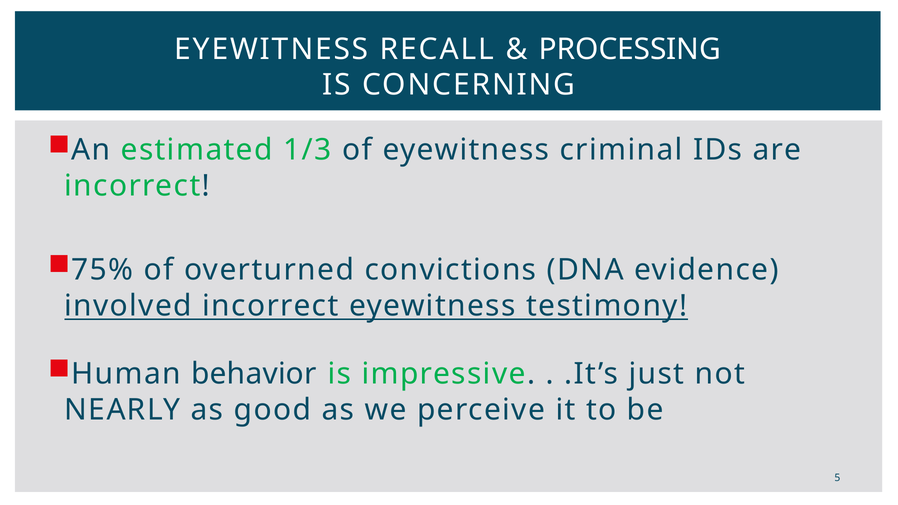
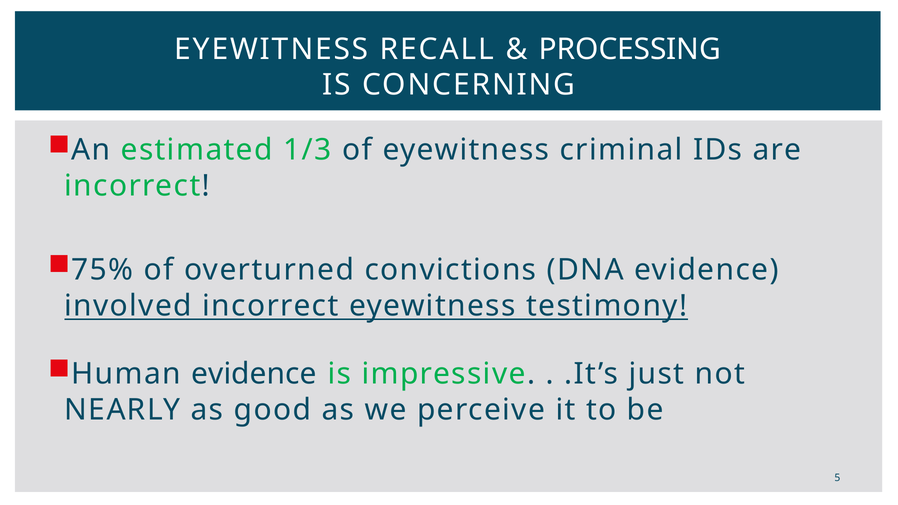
Human behavior: behavior -> evidence
